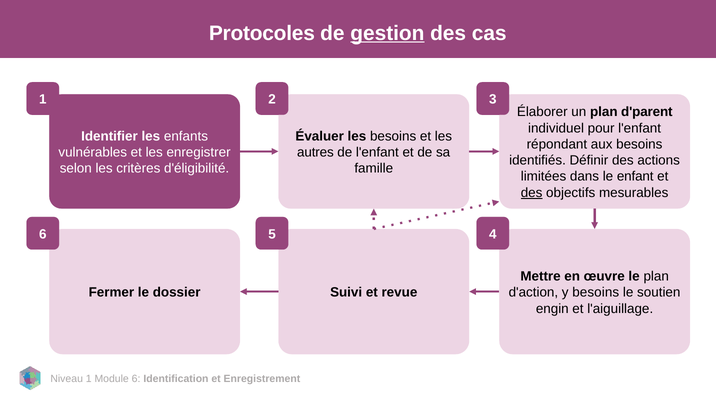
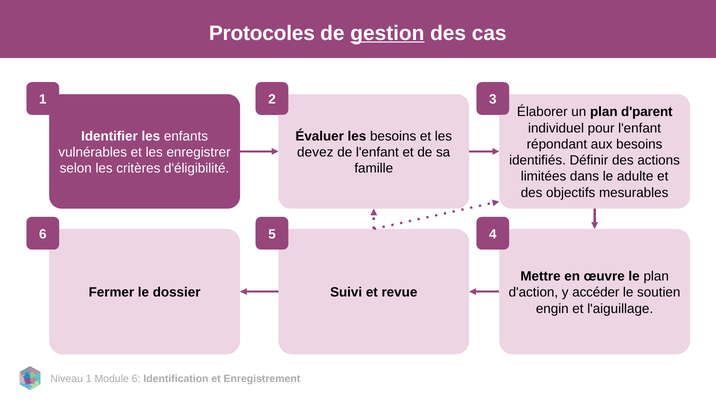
autres: autres -> devez
enfant: enfant -> adulte
des at (532, 193) underline: present -> none
y besoins: besoins -> accéder
